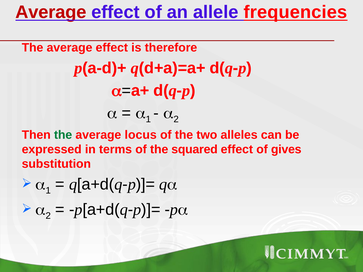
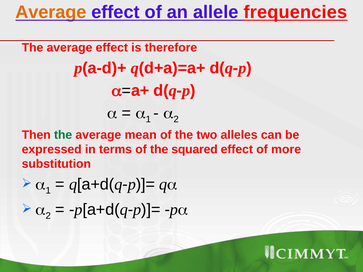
Average at (51, 12) colour: red -> orange
locus: locus -> mean
gives: gives -> more
